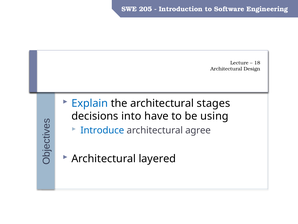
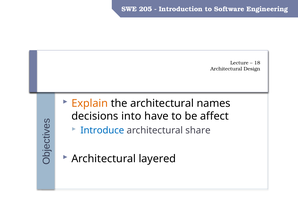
Explain colour: blue -> orange
stages: stages -> names
using: using -> affect
agree: agree -> share
